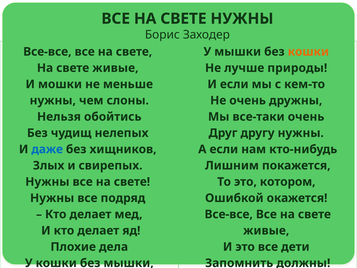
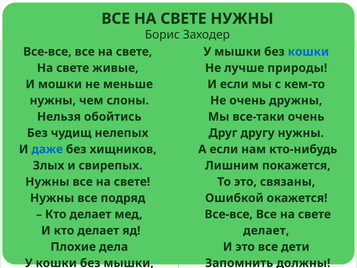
кошки at (308, 52) colour: orange -> blue
котором: котором -> связаны
живые at (266, 230): живые -> делает
